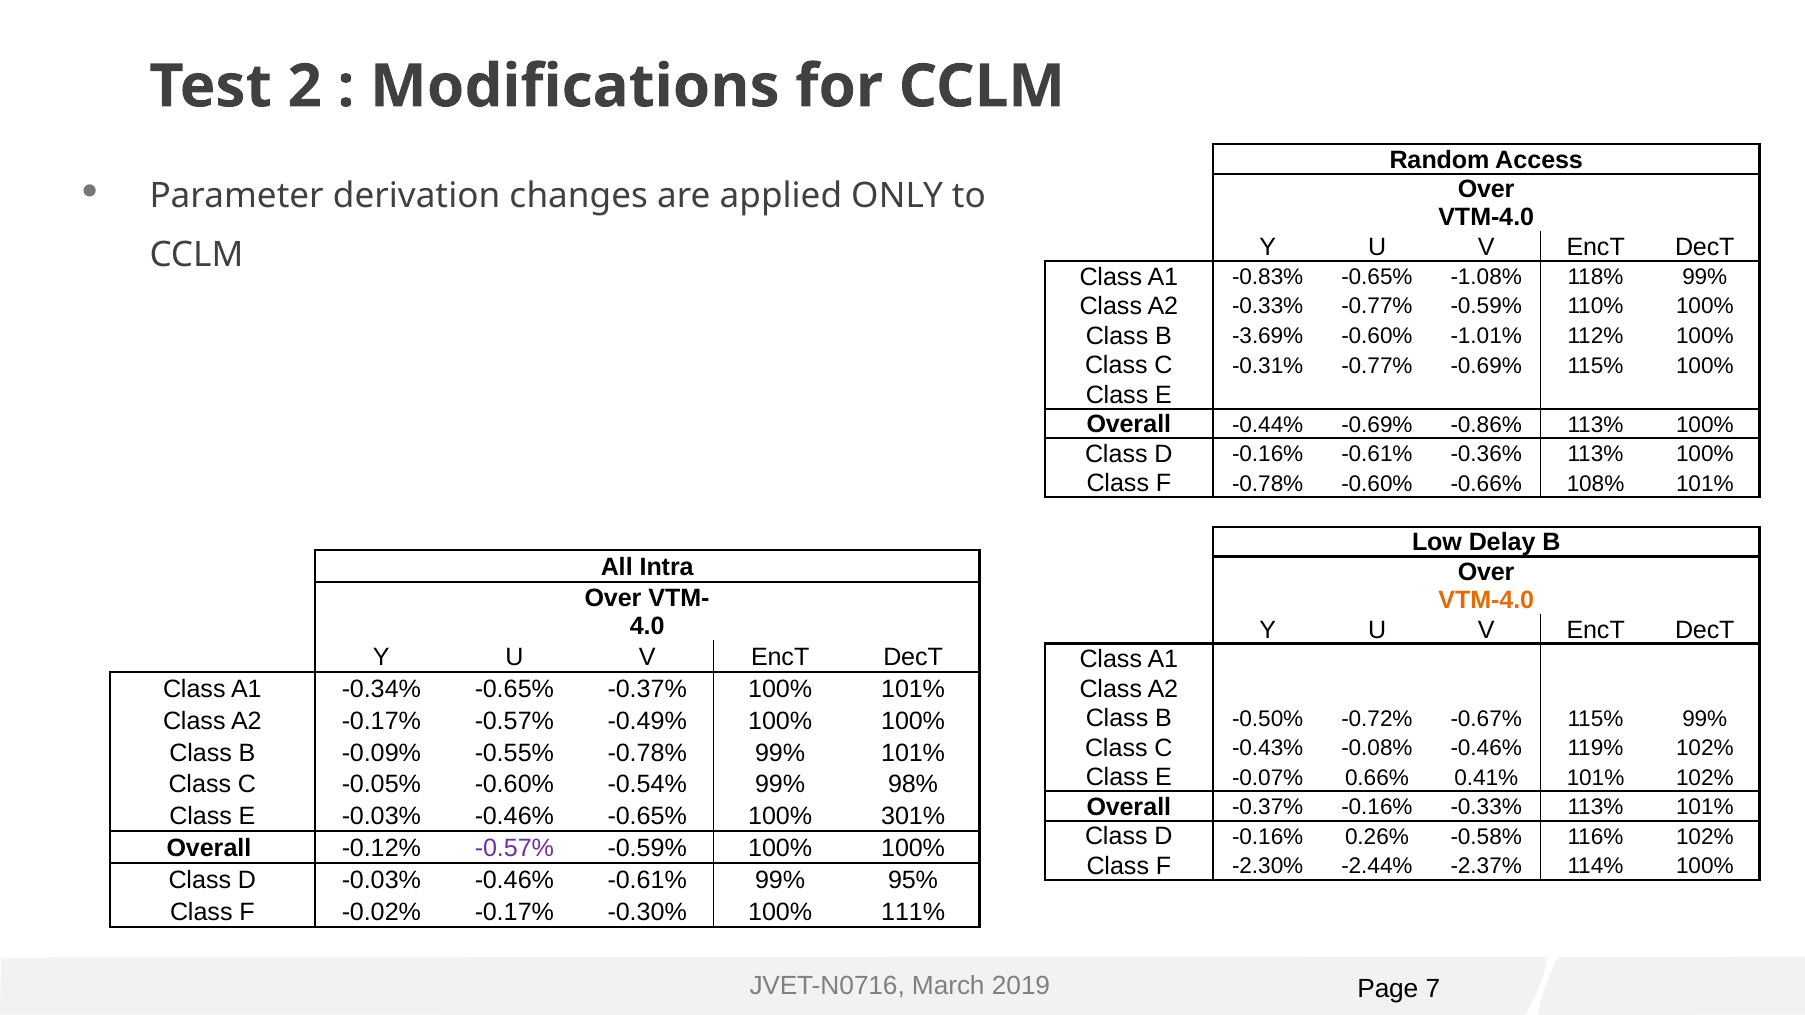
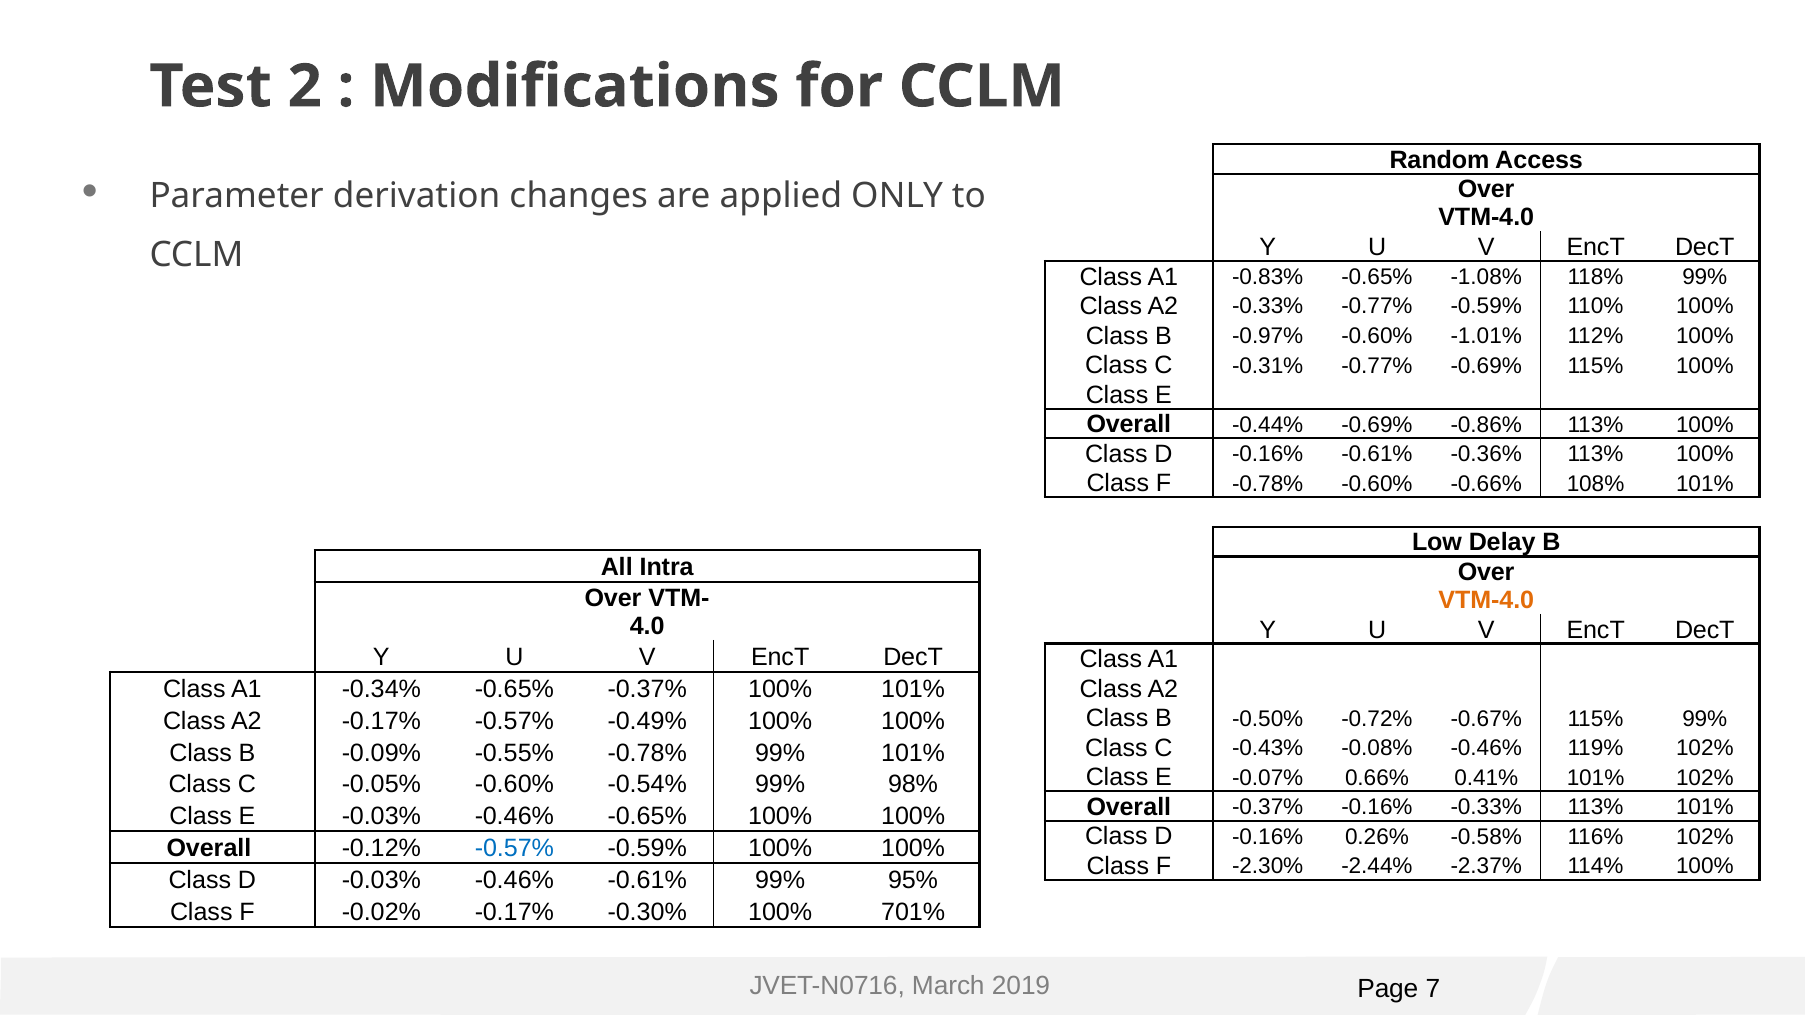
-3.69%: -3.69% -> -0.97%
-0.65% 100% 301%: 301% -> 100%
-0.57% at (514, 849) colour: purple -> blue
111%: 111% -> 701%
